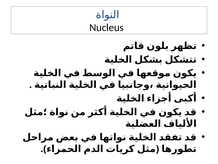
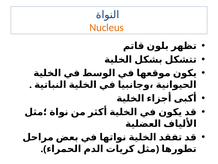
Nucleus colour: black -> orange
